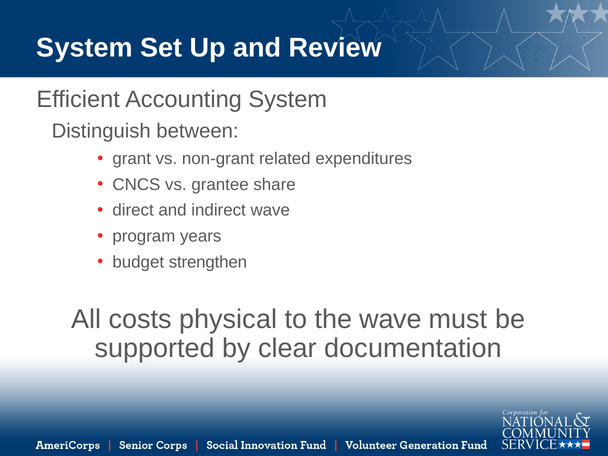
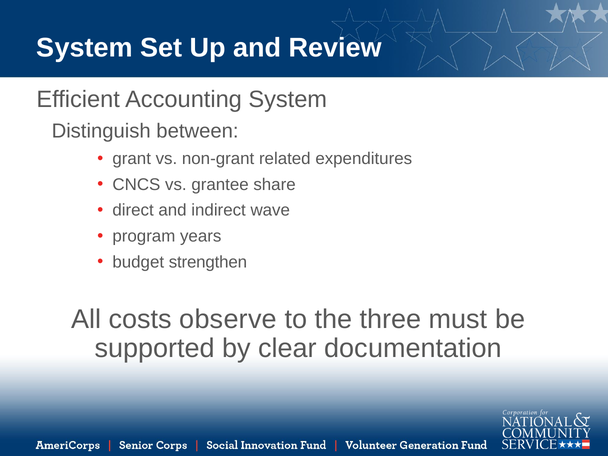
physical: physical -> observe
the wave: wave -> three
